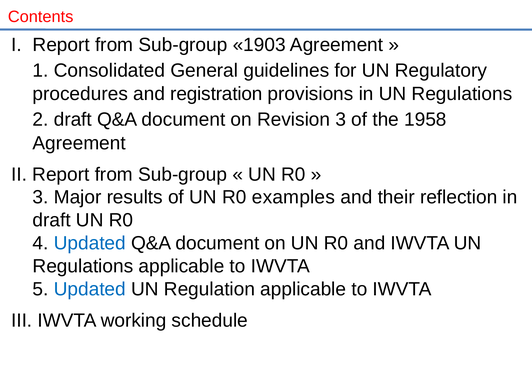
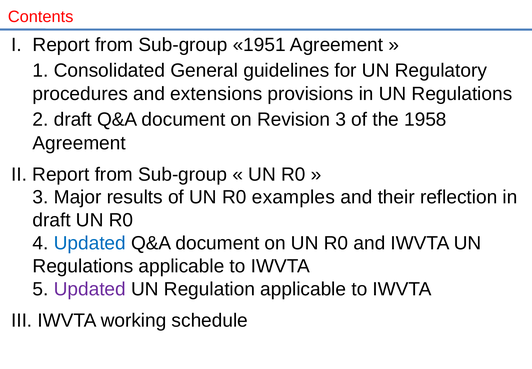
1903: 1903 -> 1951
registration: registration -> extensions
Updated at (90, 289) colour: blue -> purple
